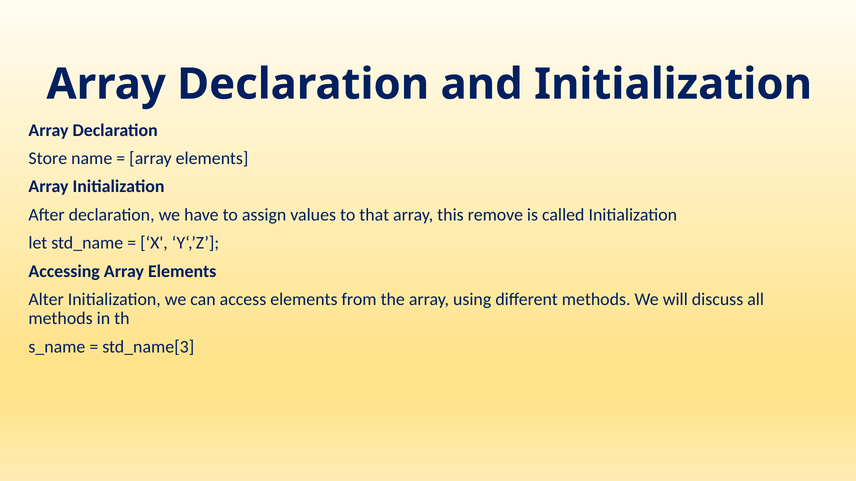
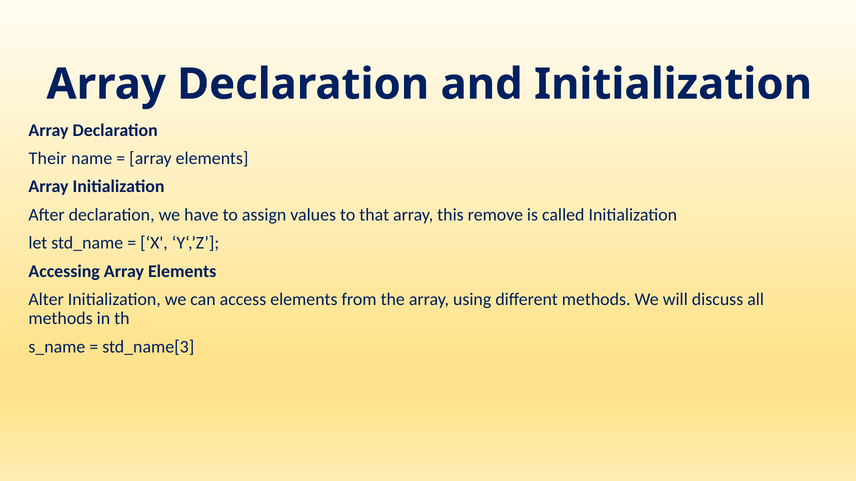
Store: Store -> Their
